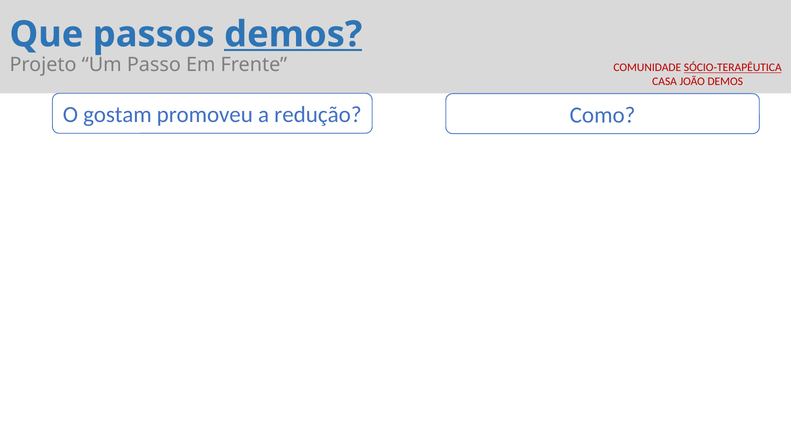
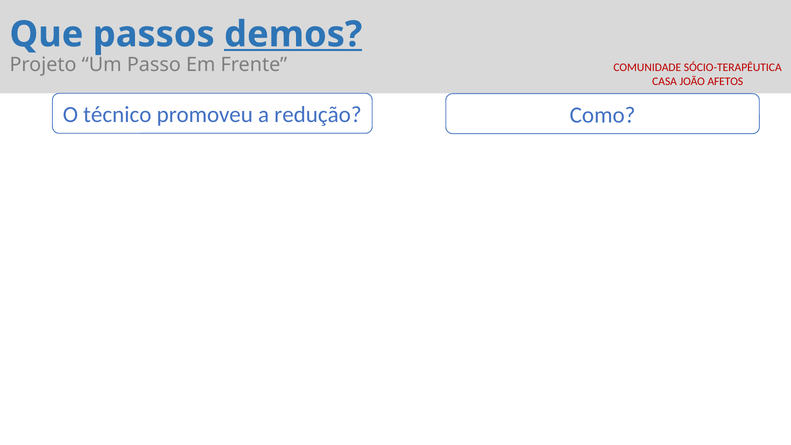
SÓCIO-TERAPÊUTICA underline: present -> none
JOÃO DEMOS: DEMOS -> AFETOS
gostam: gostam -> técnico
